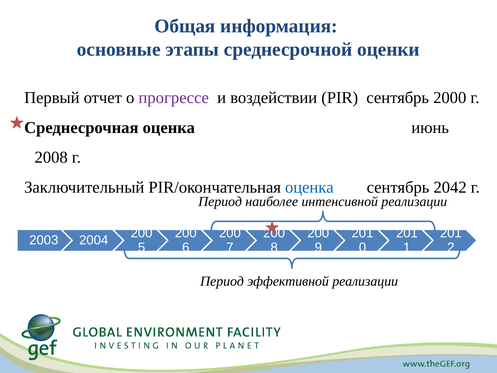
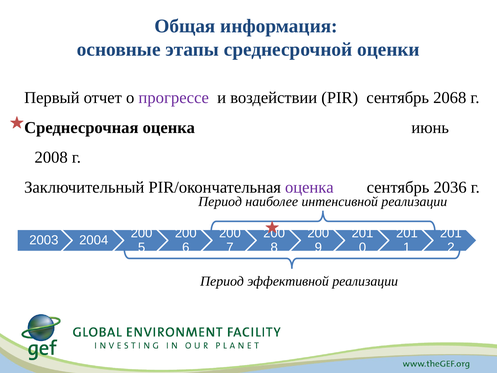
2000: 2000 -> 2068
оценка at (309, 187) colour: blue -> purple
2042: 2042 -> 2036
